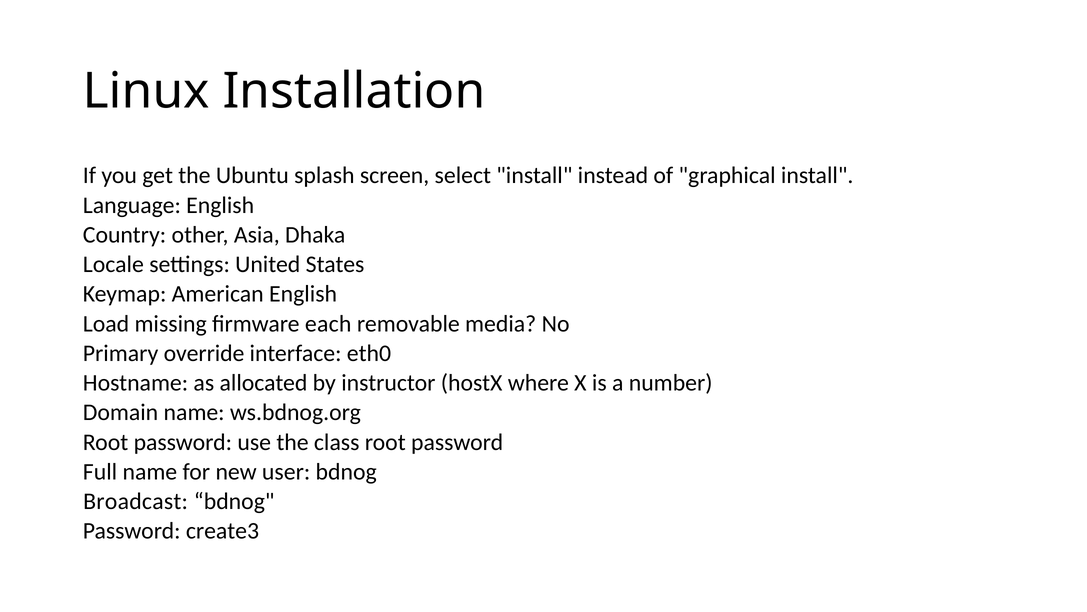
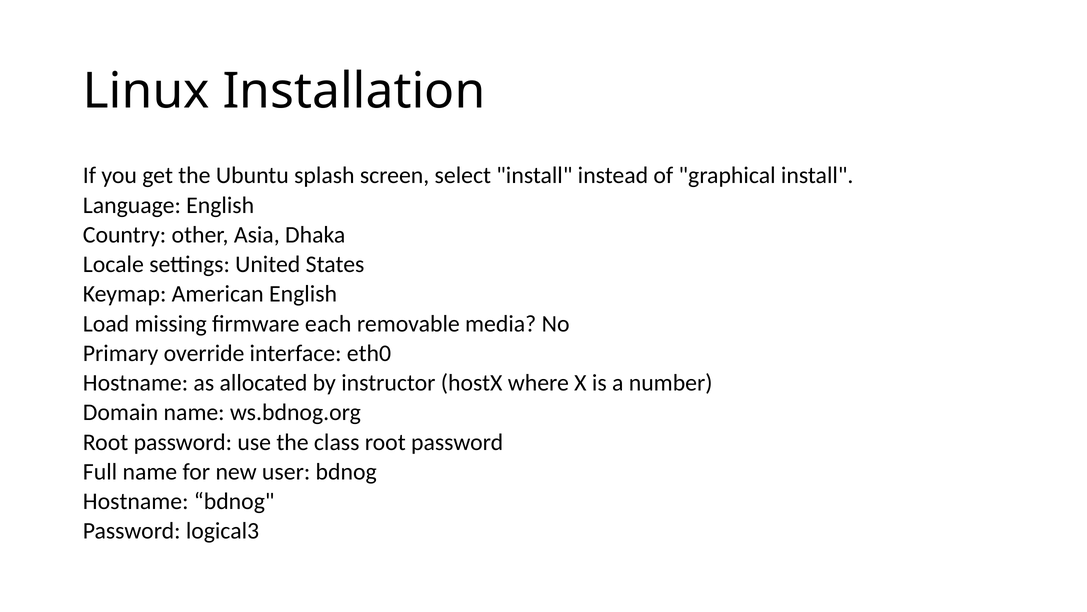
Broadcast at (136, 501): Broadcast -> Hostname
create3: create3 -> logical3
